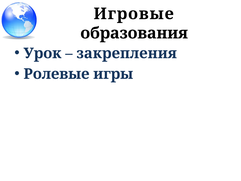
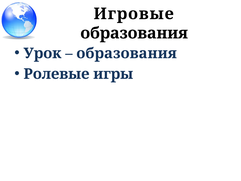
закрепления at (127, 53): закрепления -> образования
